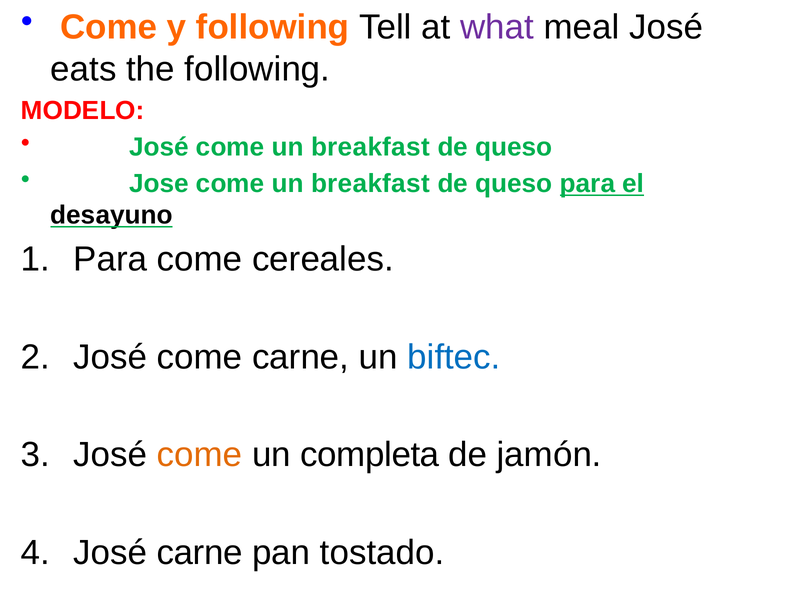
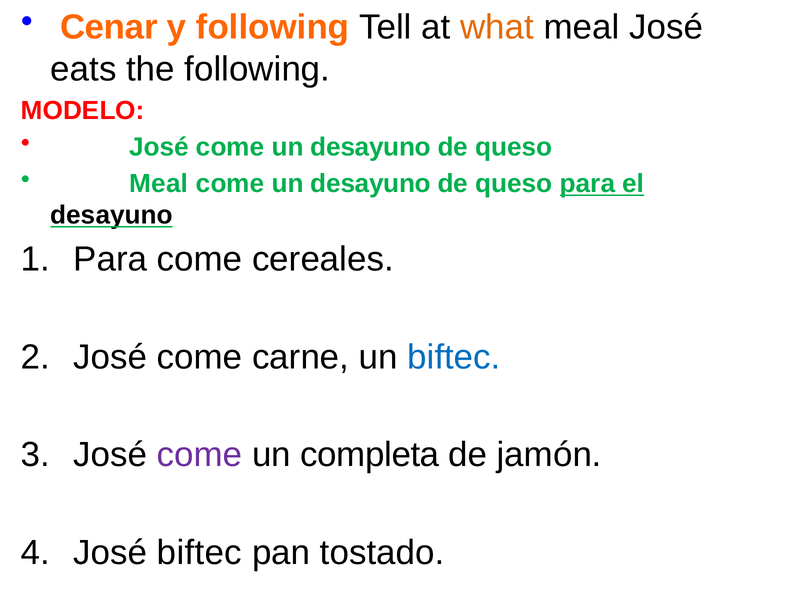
Come at (109, 27): Come -> Cenar
what colour: purple -> orange
José come un breakfast: breakfast -> desayuno
Jose at (159, 184): Jose -> Meal
breakfast at (370, 184): breakfast -> desayuno
come at (200, 455) colour: orange -> purple
José carne: carne -> biftec
